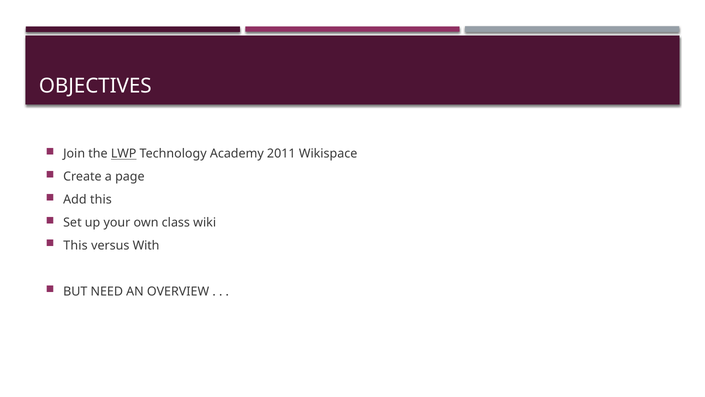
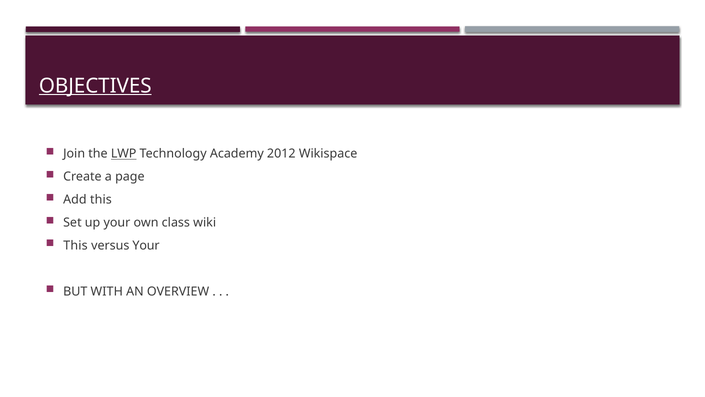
OBJECTIVES underline: none -> present
2011: 2011 -> 2012
versus With: With -> Your
NEED: NEED -> WITH
